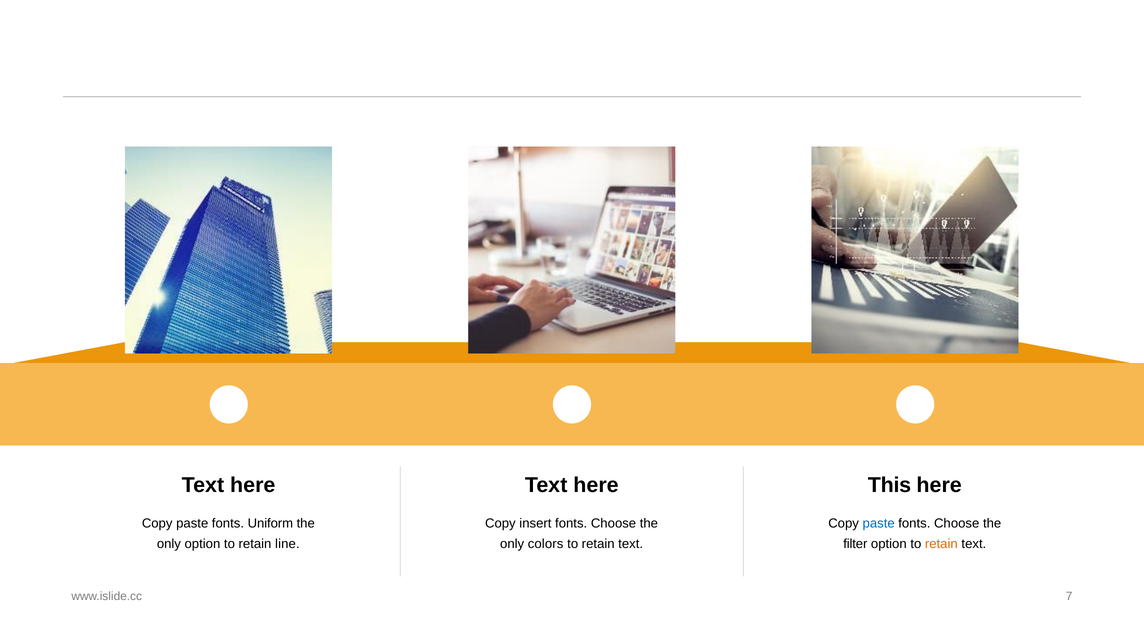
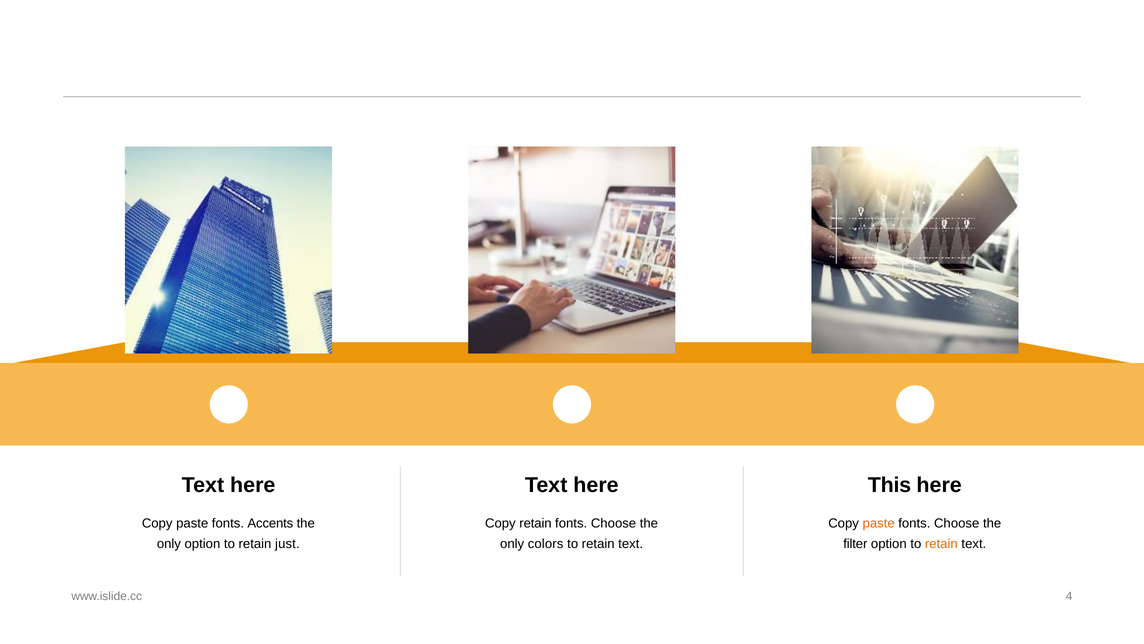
Uniform: Uniform -> Accents
Copy insert: insert -> retain
paste at (879, 523) colour: blue -> orange
line: line -> just
7: 7 -> 4
